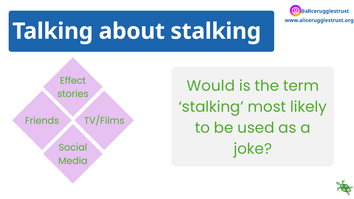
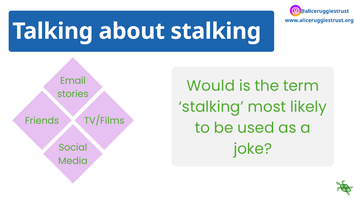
Effect: Effect -> Email
